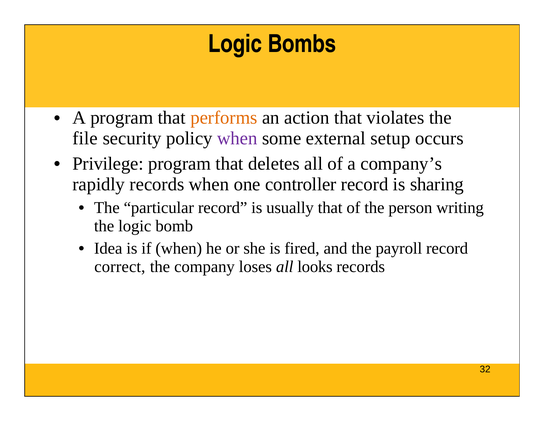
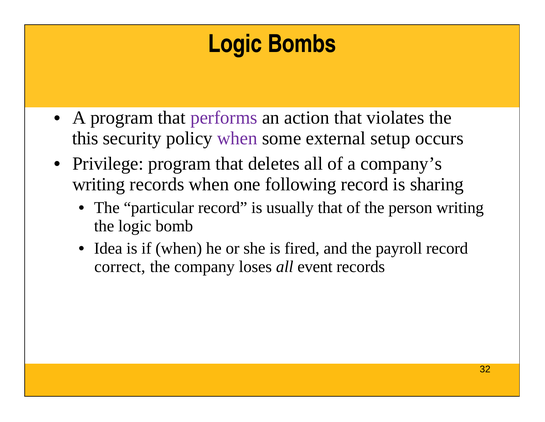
performs colour: orange -> purple
file: file -> this
rapidly at (99, 184): rapidly -> writing
controller: controller -> following
looks: looks -> event
